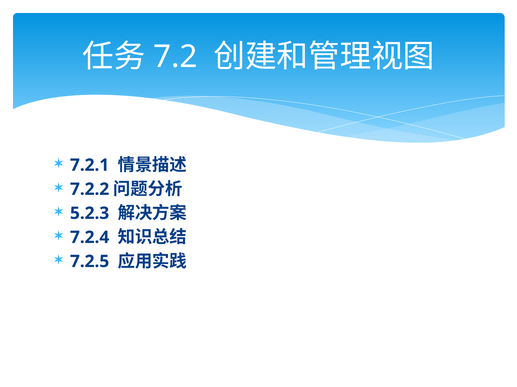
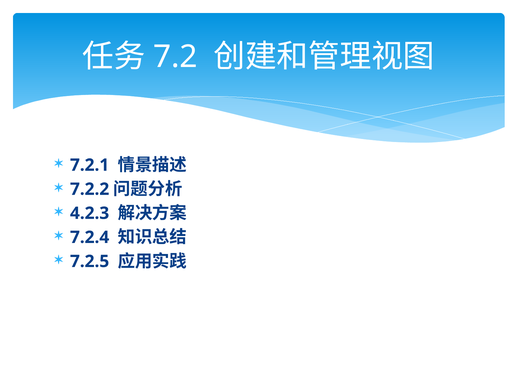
5.2.3: 5.2.3 -> 4.2.3
